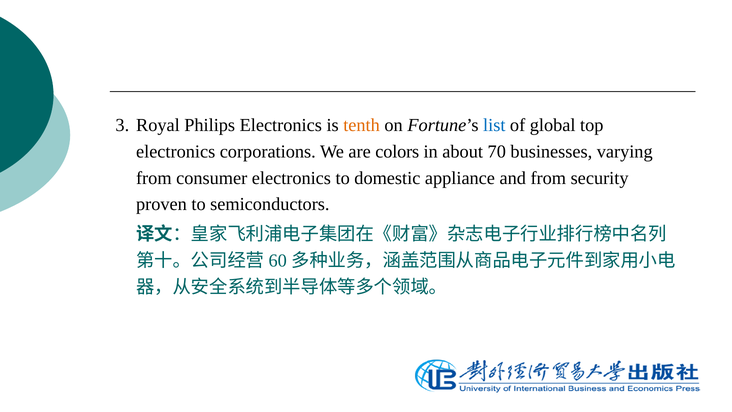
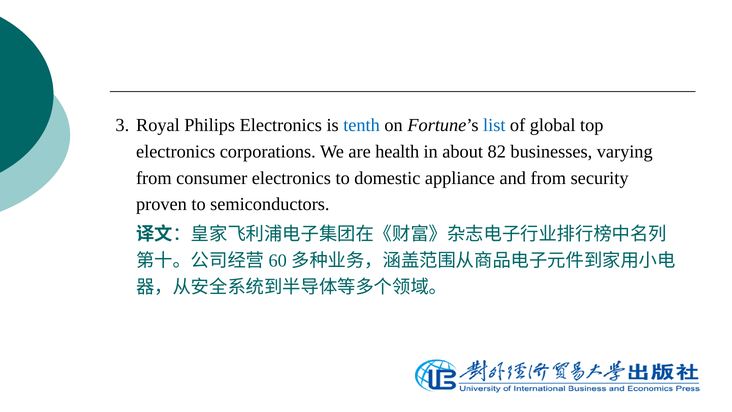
tenth colour: orange -> blue
colors: colors -> health
70: 70 -> 82
